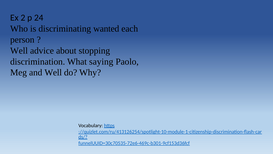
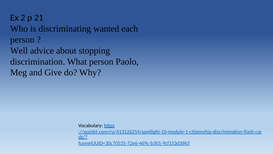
24: 24 -> 21
What saying: saying -> person
and Well: Well -> Give
